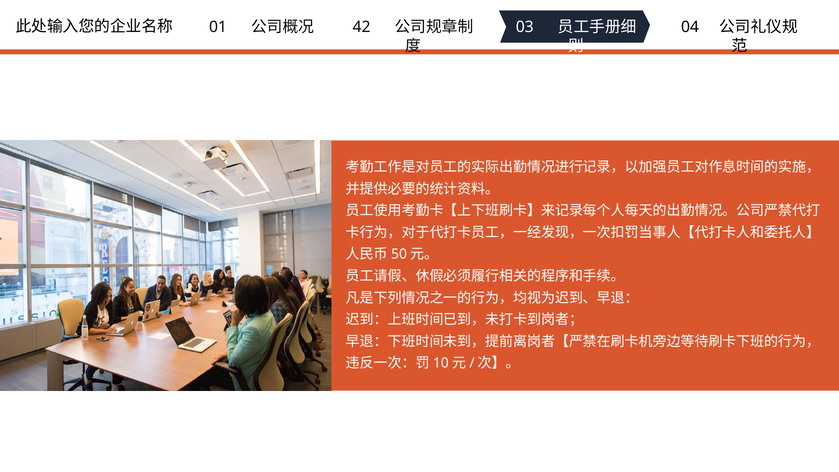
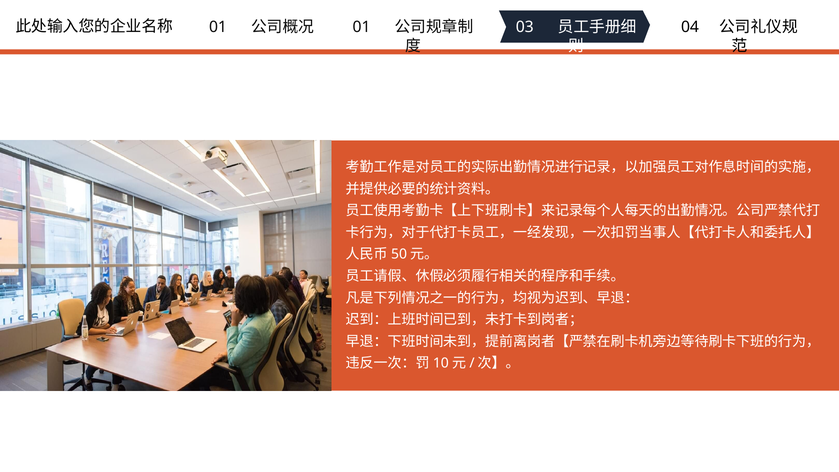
42 at (362, 27): 42 -> 01
